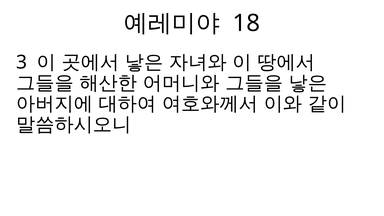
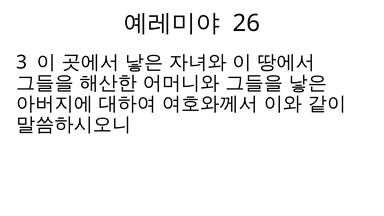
18: 18 -> 26
